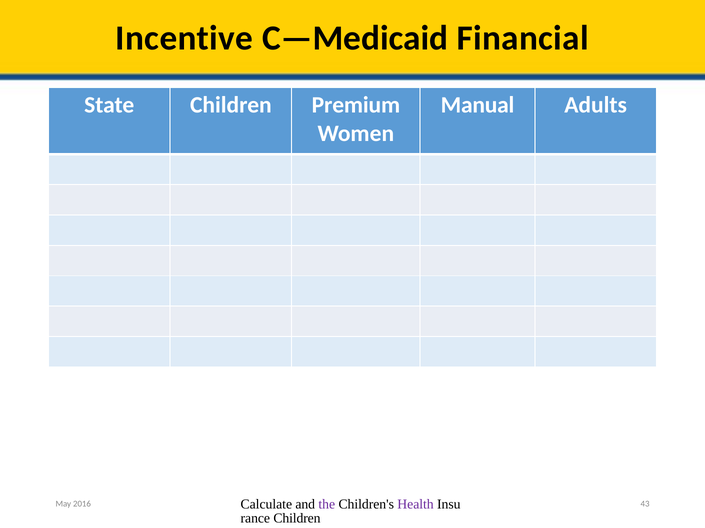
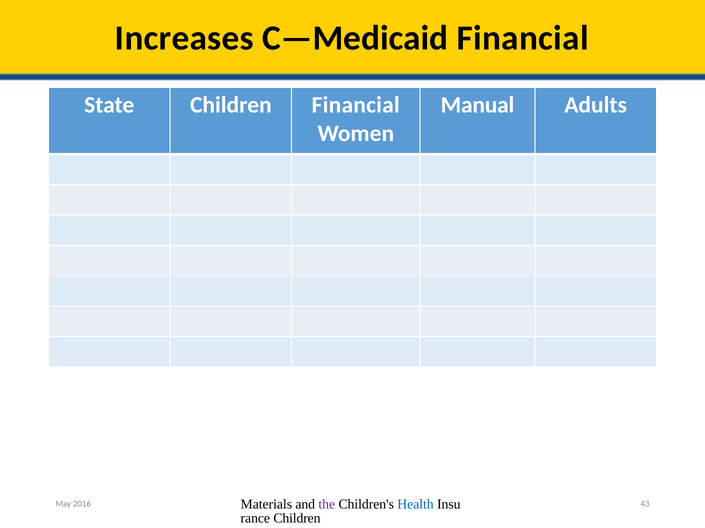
Incentive: Incentive -> Increases
Children Premium: Premium -> Financial
Calculate: Calculate -> Materials
Health colour: purple -> blue
